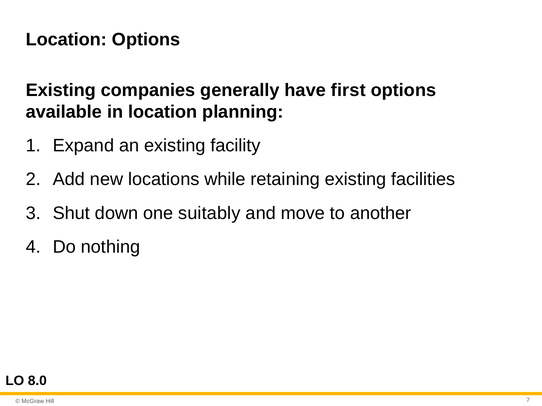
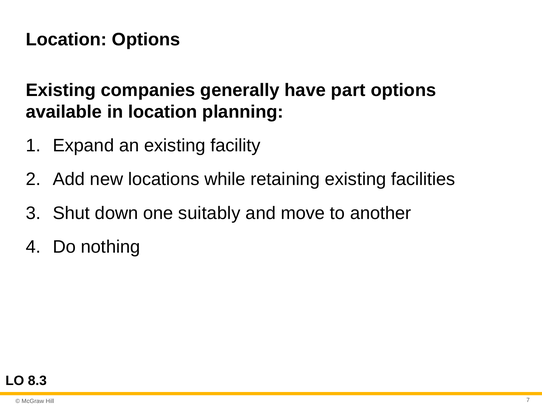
first: first -> part
8.0: 8.0 -> 8.3
